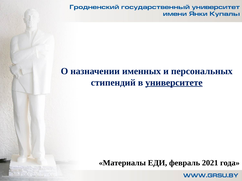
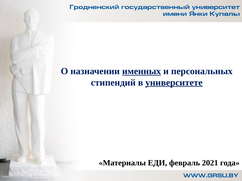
именных underline: none -> present
